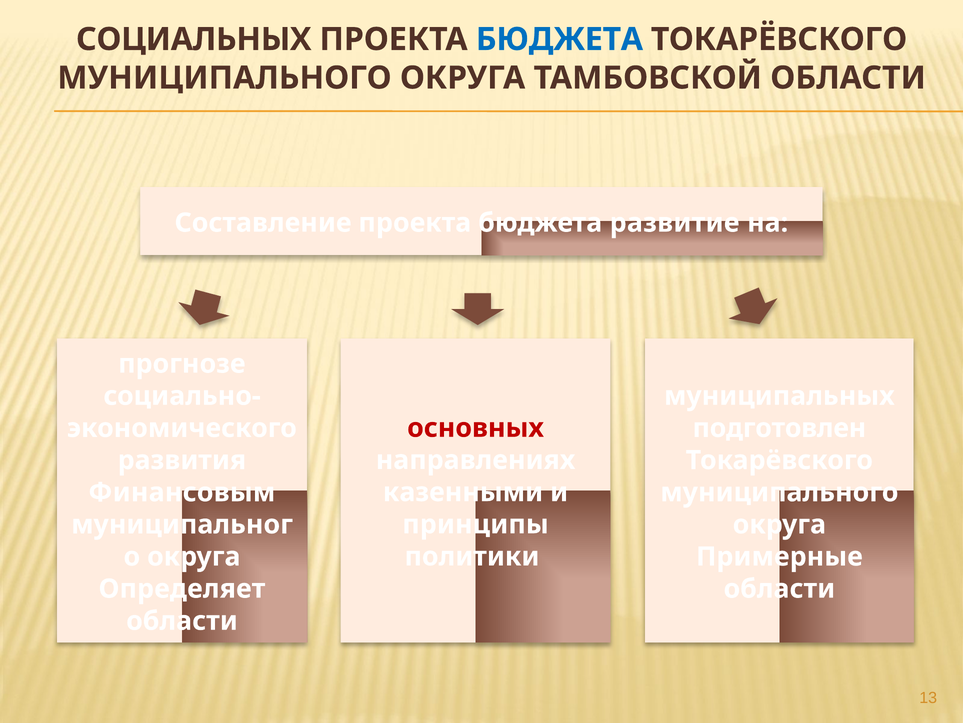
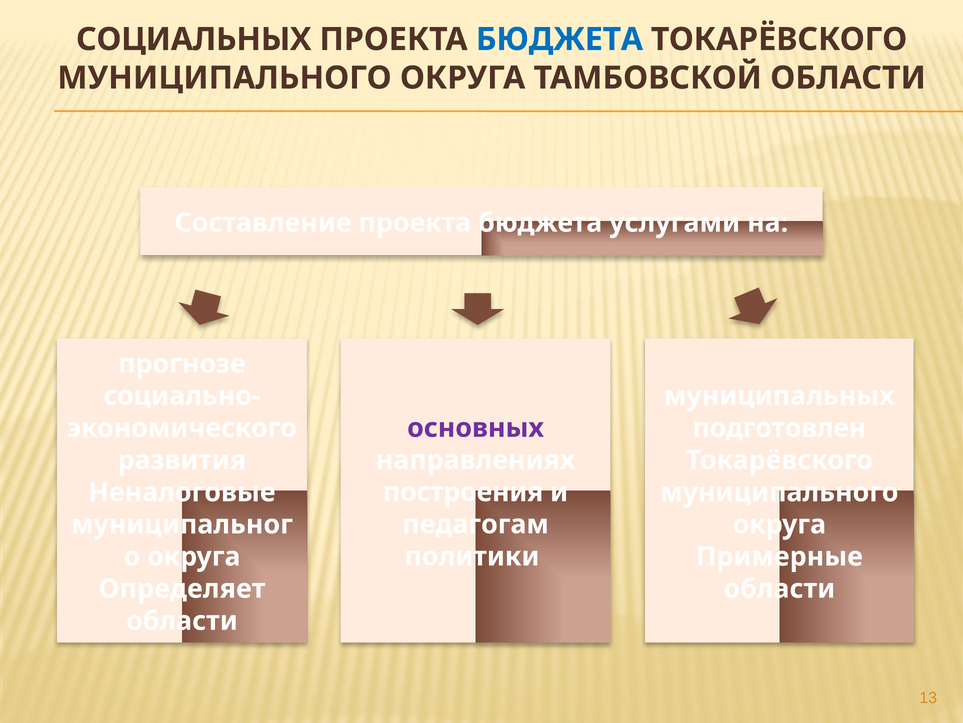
развитие: развитие -> услугами
основных colour: red -> purple
казенными: казенными -> построения
Финансовым: Финансовым -> Неналоговые
принципы: принципы -> педагогам
